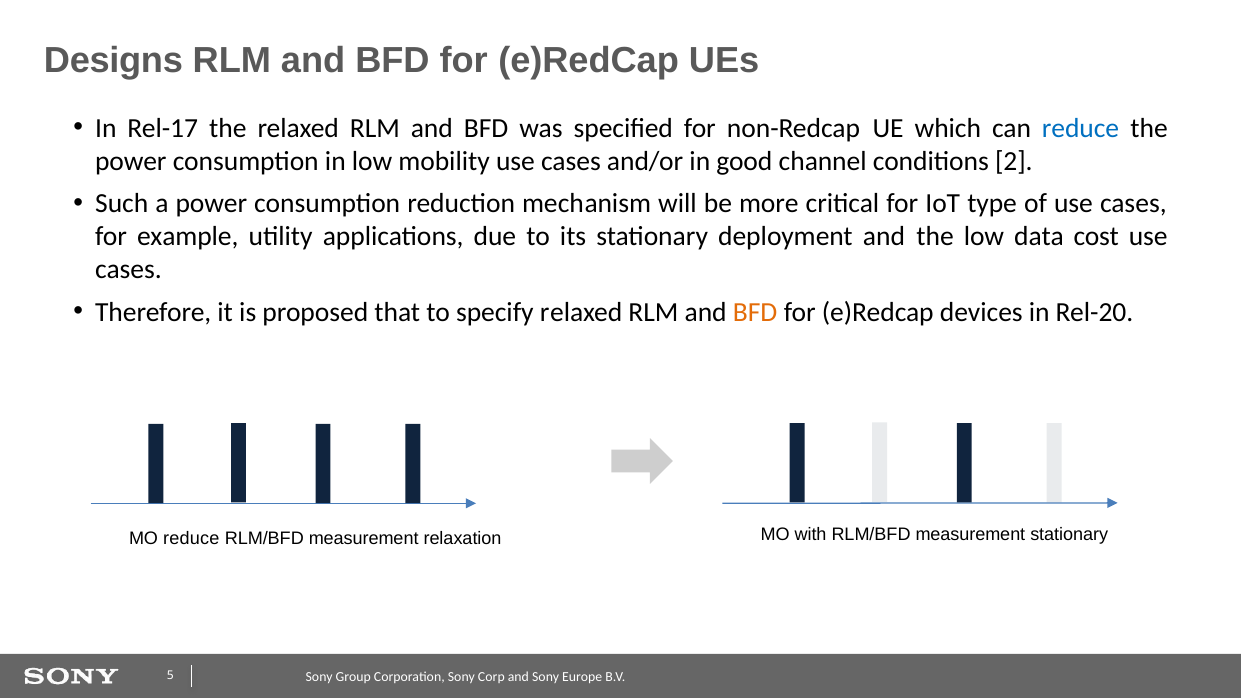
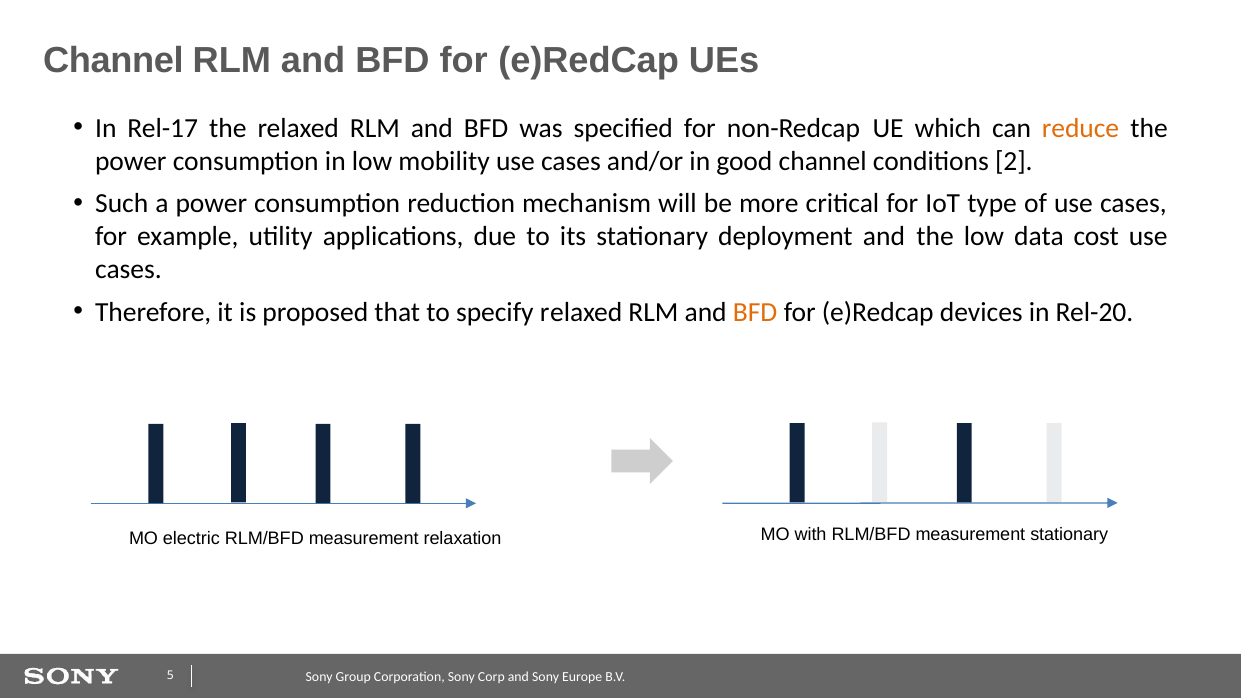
Designs at (113, 61): Designs -> Channel
reduce at (1081, 128) colour: blue -> orange
MO reduce: reduce -> electric
